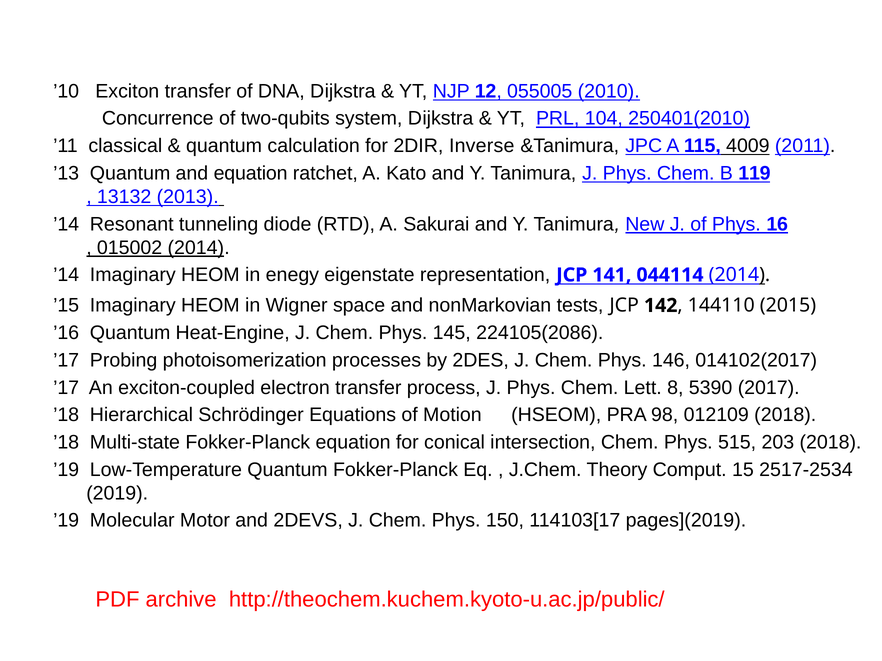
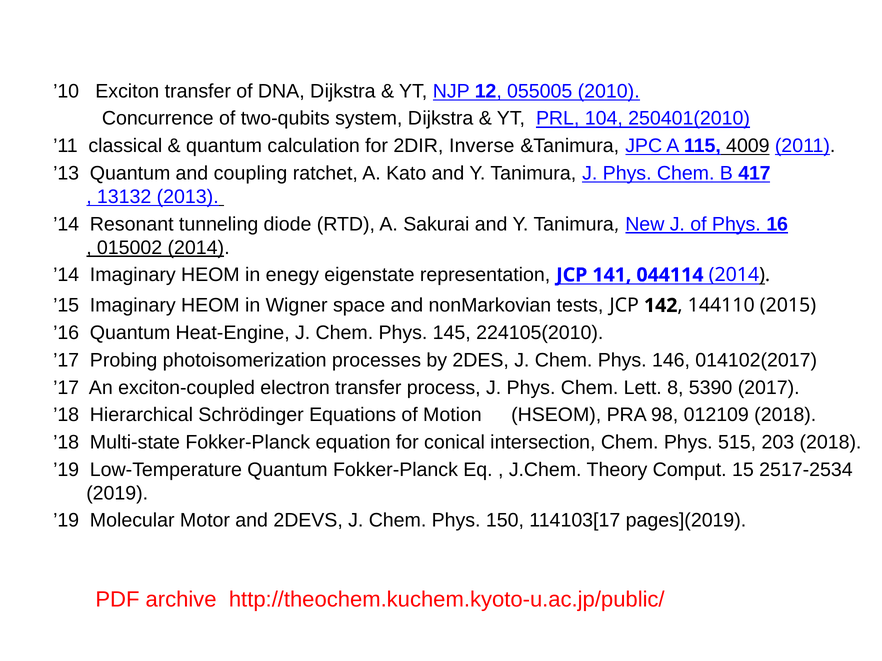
and equation: equation -> coupling
119: 119 -> 417
224105(2086: 224105(2086 -> 224105(2010
